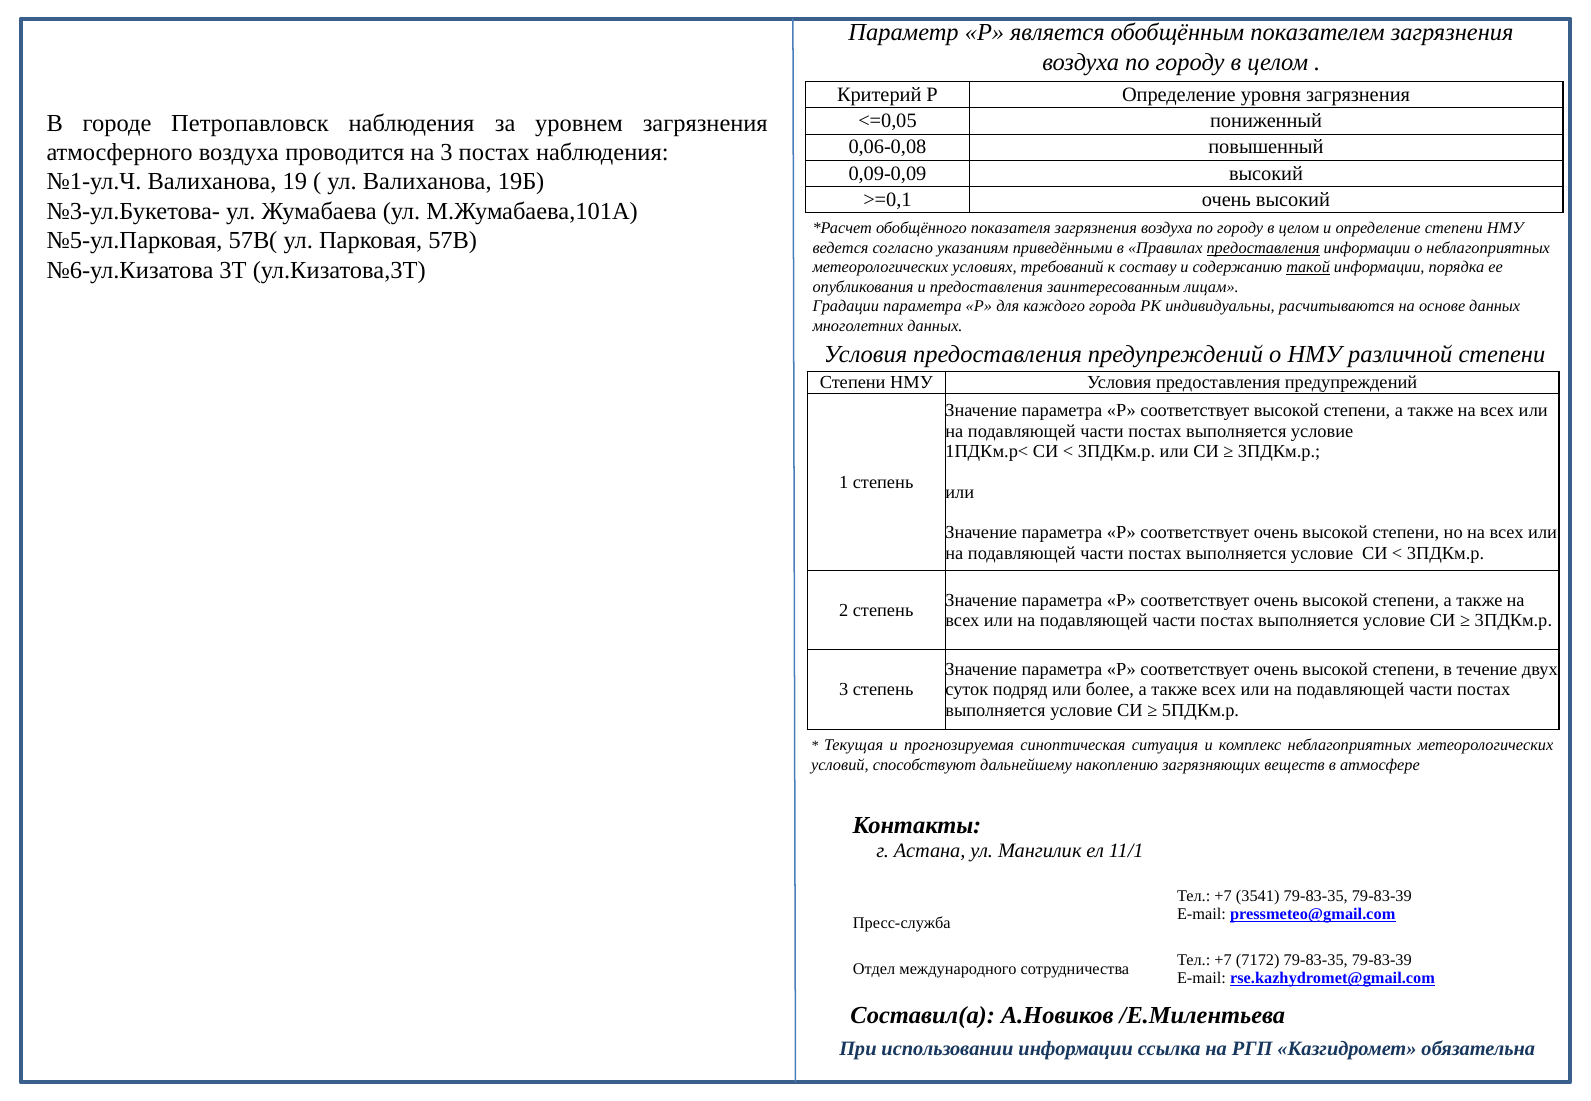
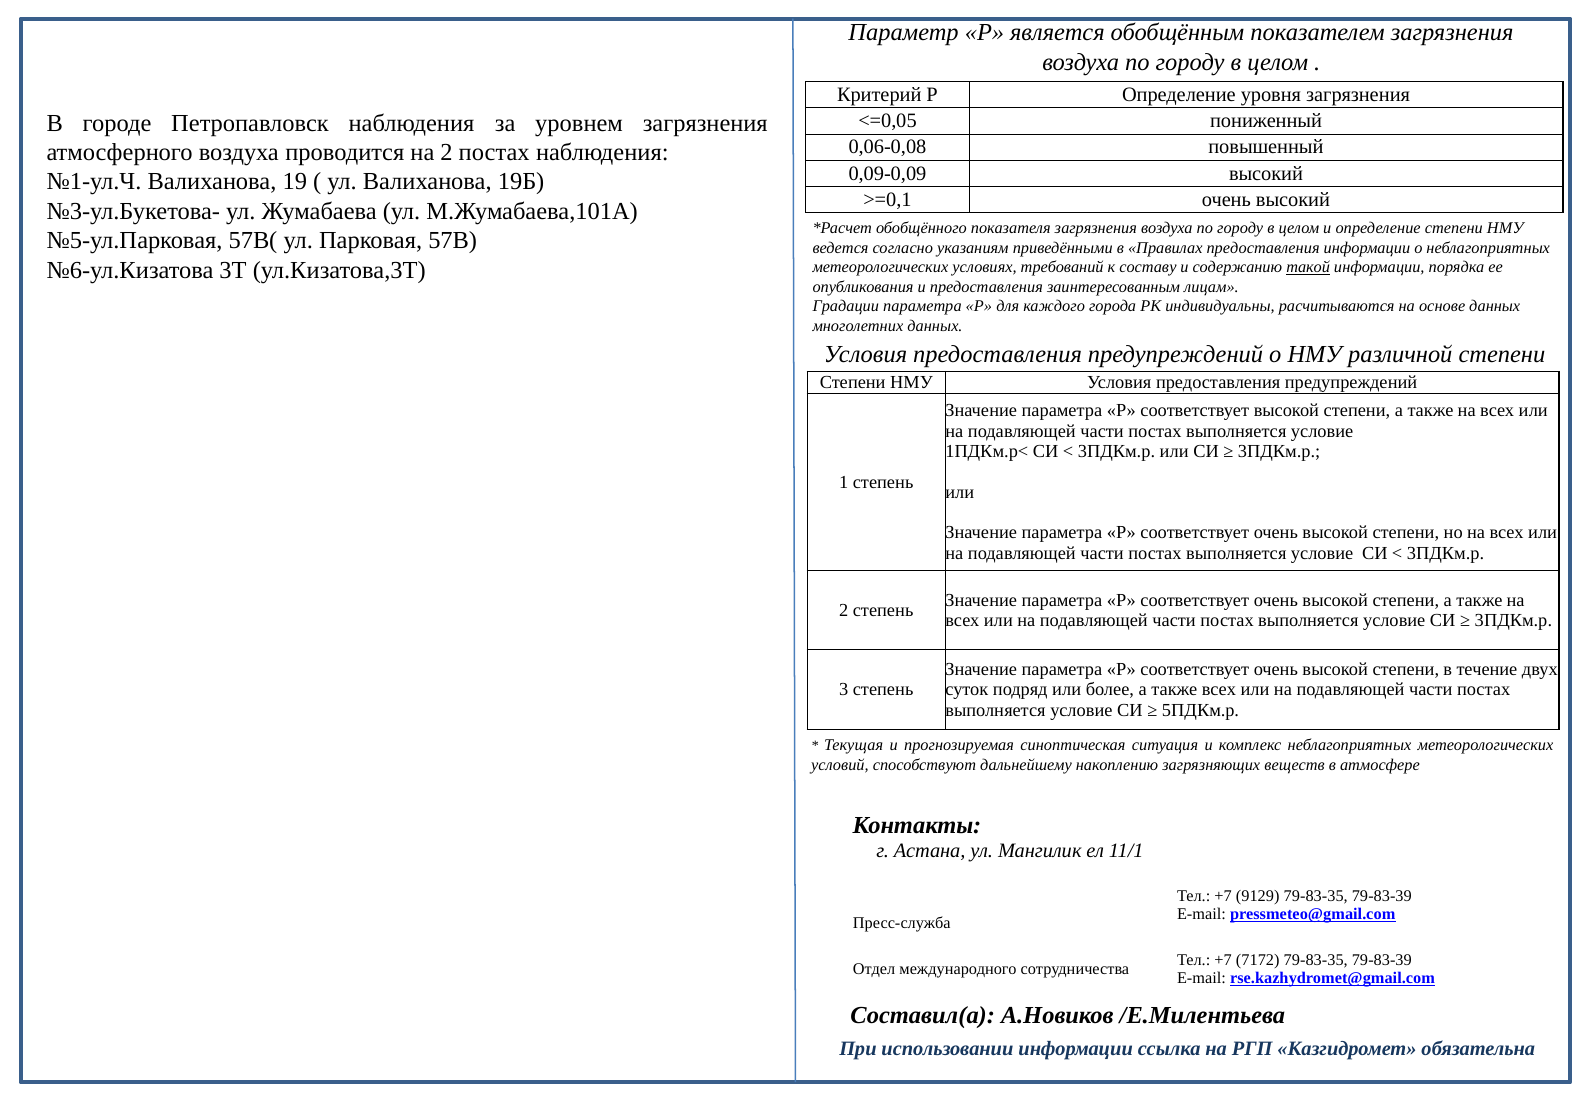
на 3: 3 -> 2
предоставления at (1263, 248) underline: present -> none
3541: 3541 -> 9129
